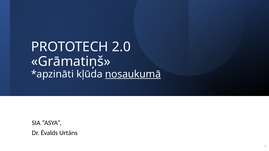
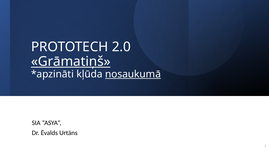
Grāmatiņš underline: none -> present
